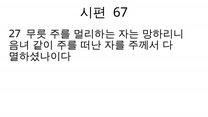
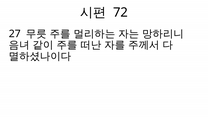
67: 67 -> 72
